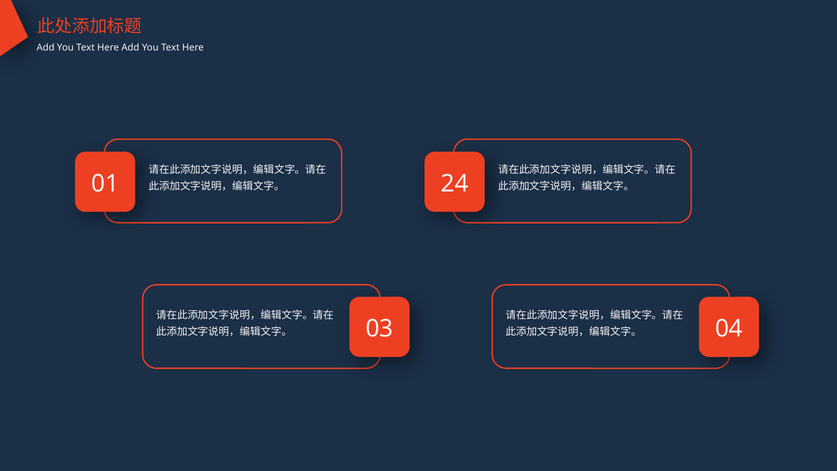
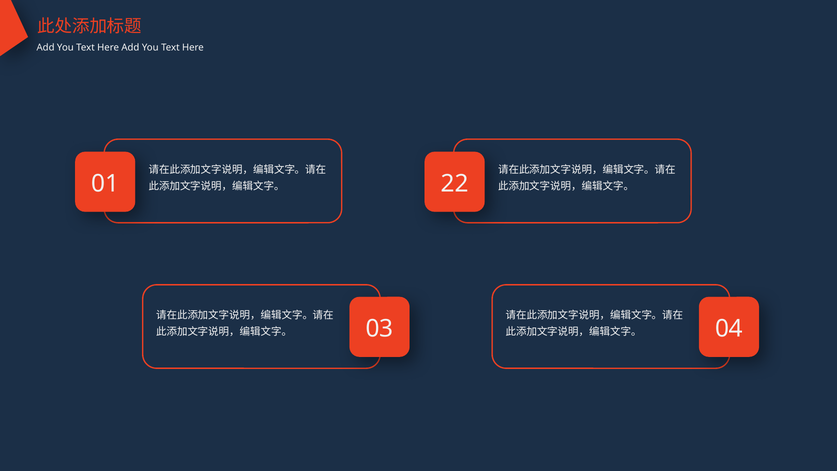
24: 24 -> 22
